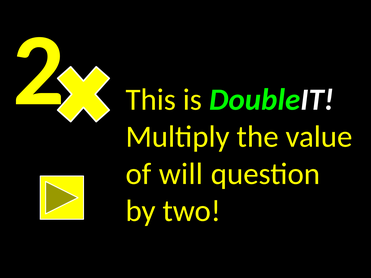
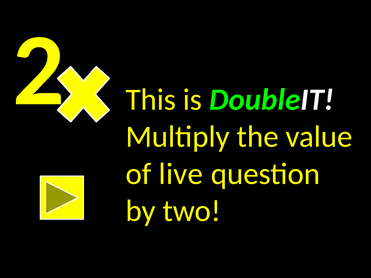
will: will -> live
